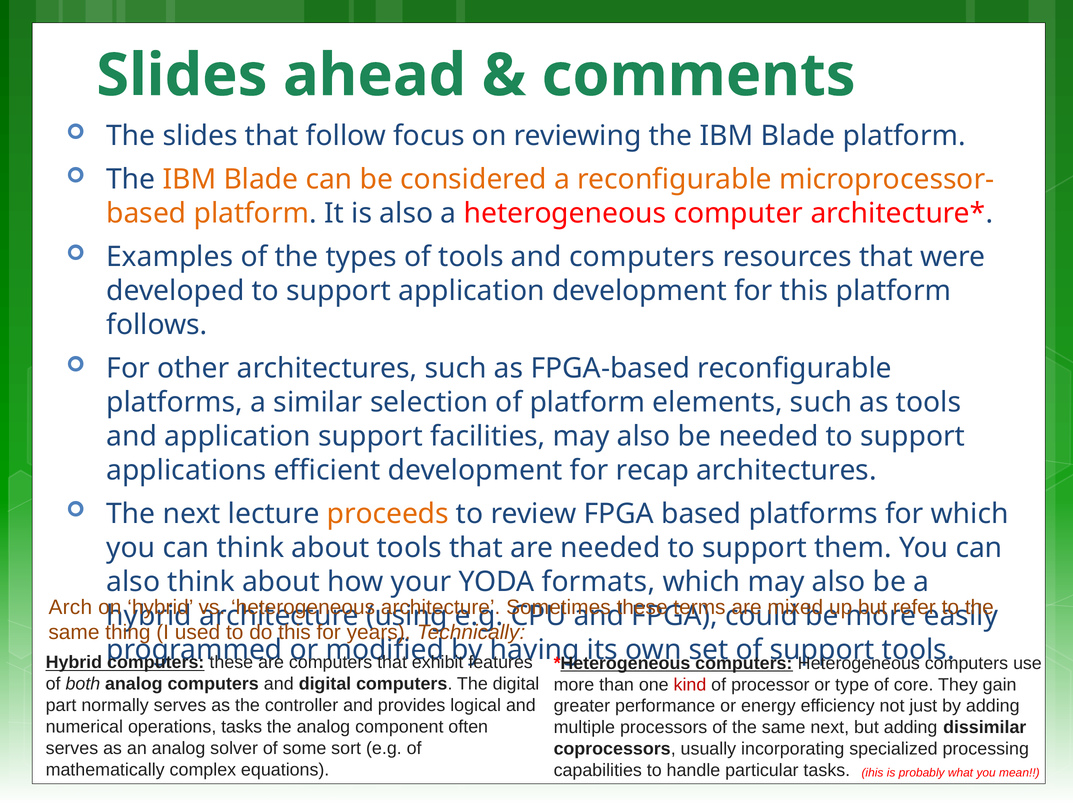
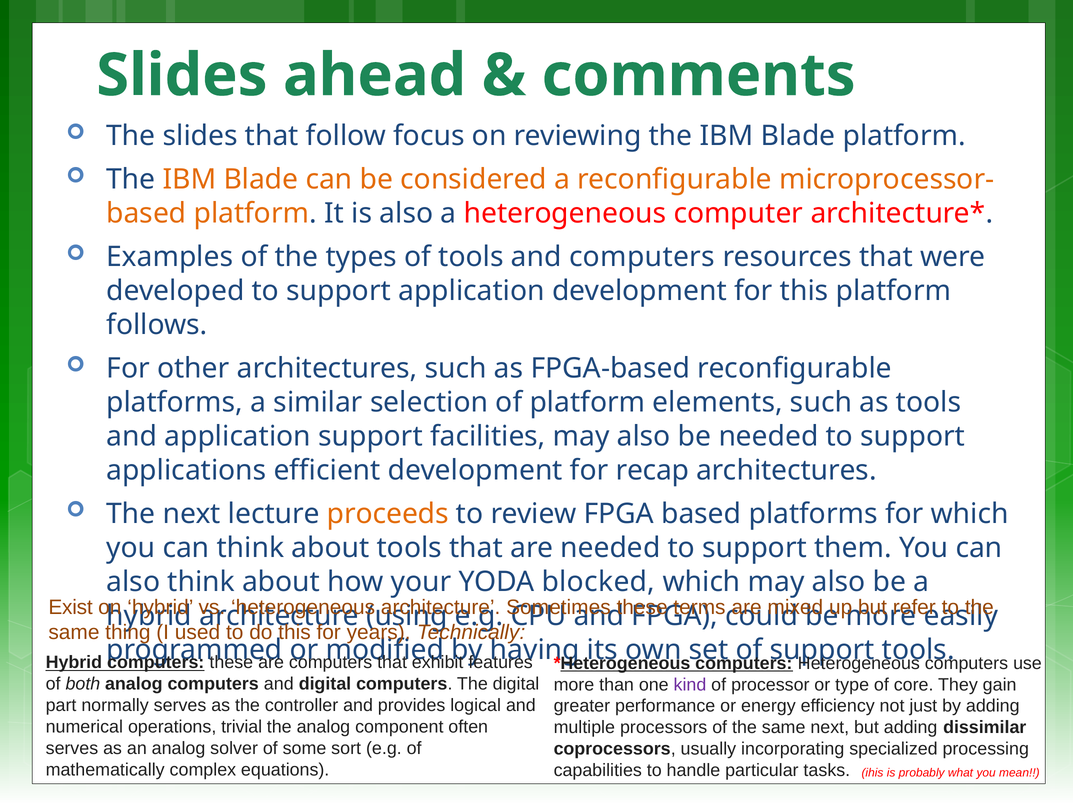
formats: formats -> blocked
Arch: Arch -> Exist
kind colour: red -> purple
operations tasks: tasks -> trivial
